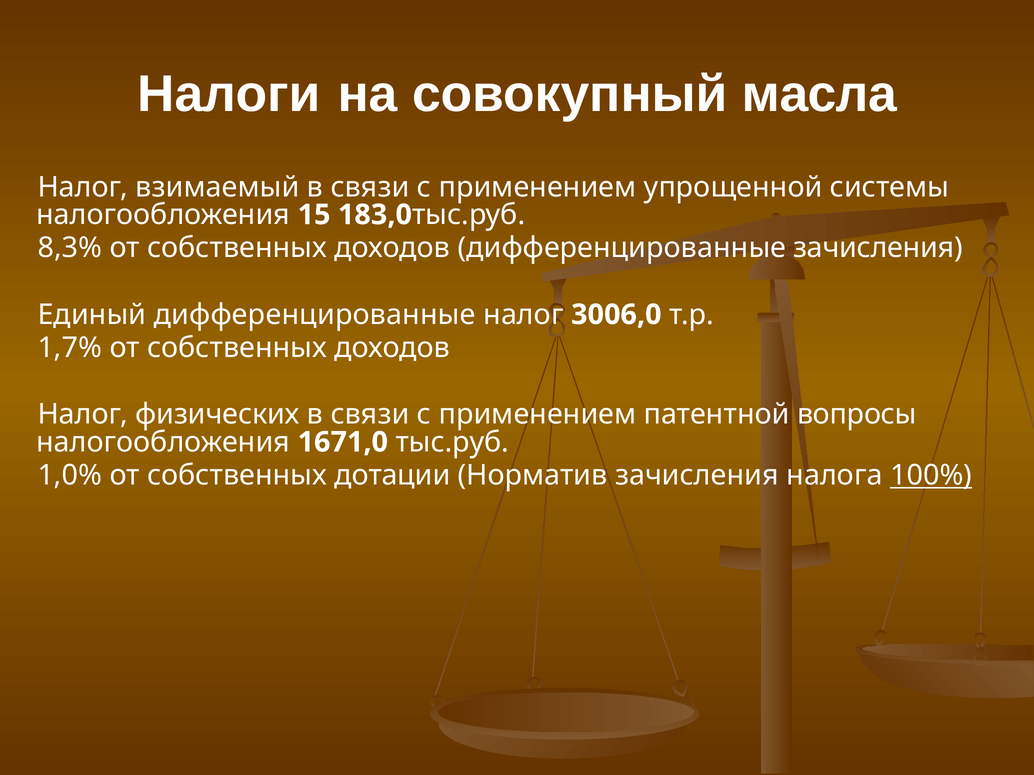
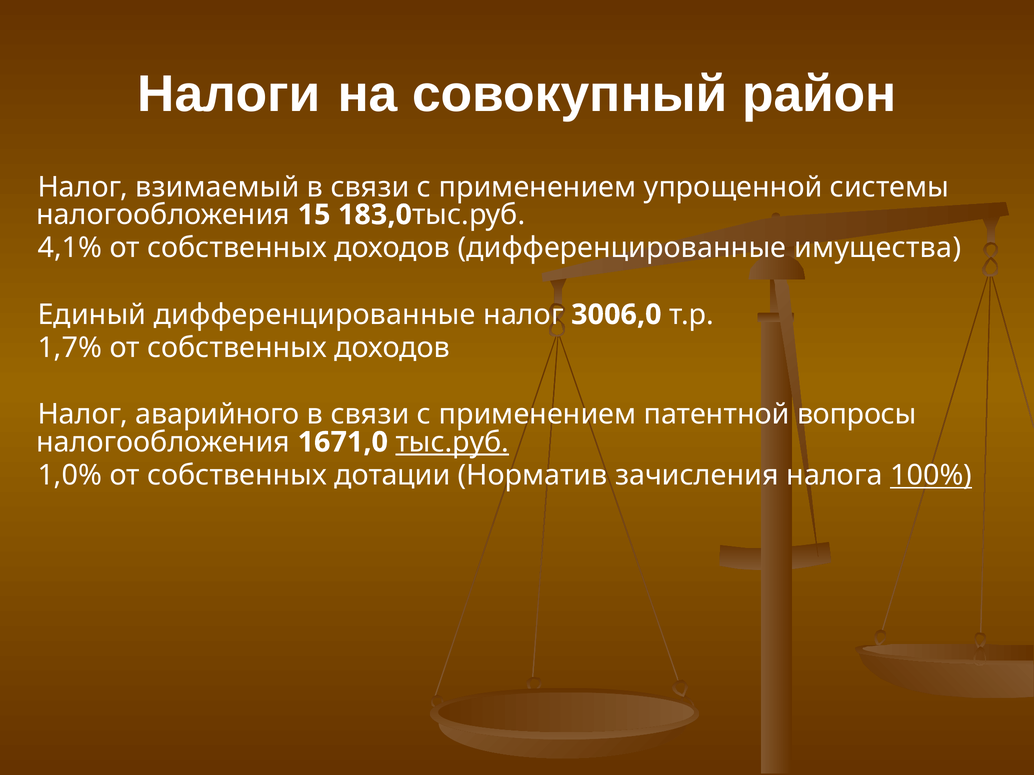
масла: масла -> район
8,3%: 8,3% -> 4,1%
дифференцированные зачисления: зачисления -> имущества
физических: физических -> аварийного
тыс.руб at (452, 442) underline: none -> present
